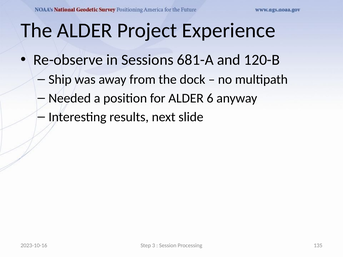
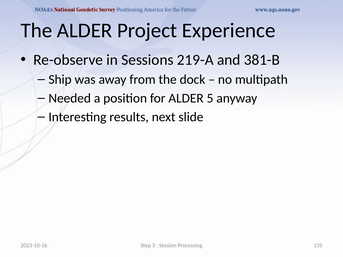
681-A: 681-A -> 219-A
120-B: 120-B -> 381-B
6: 6 -> 5
